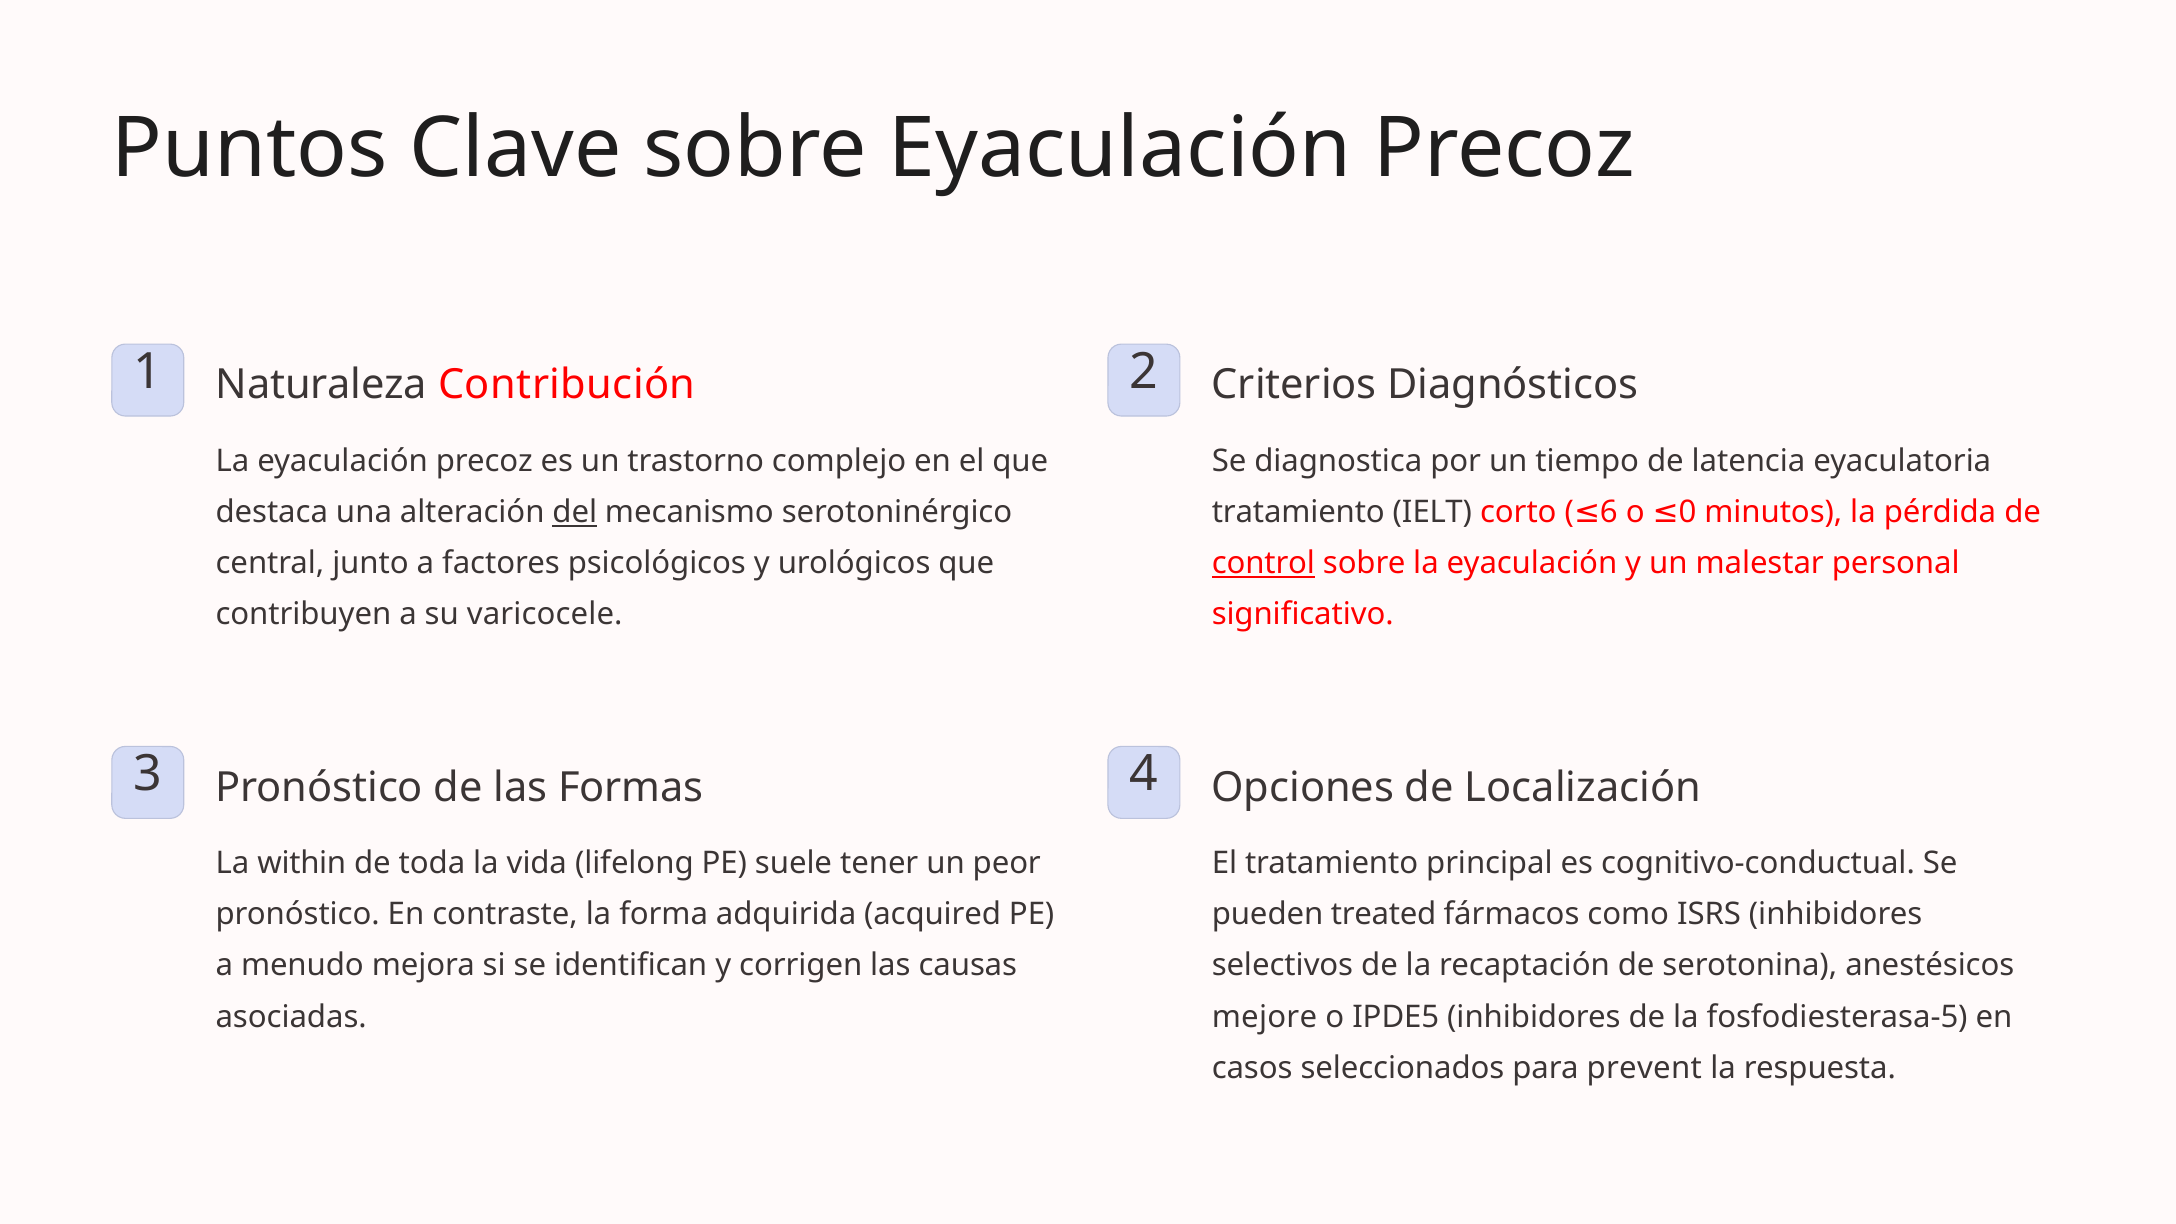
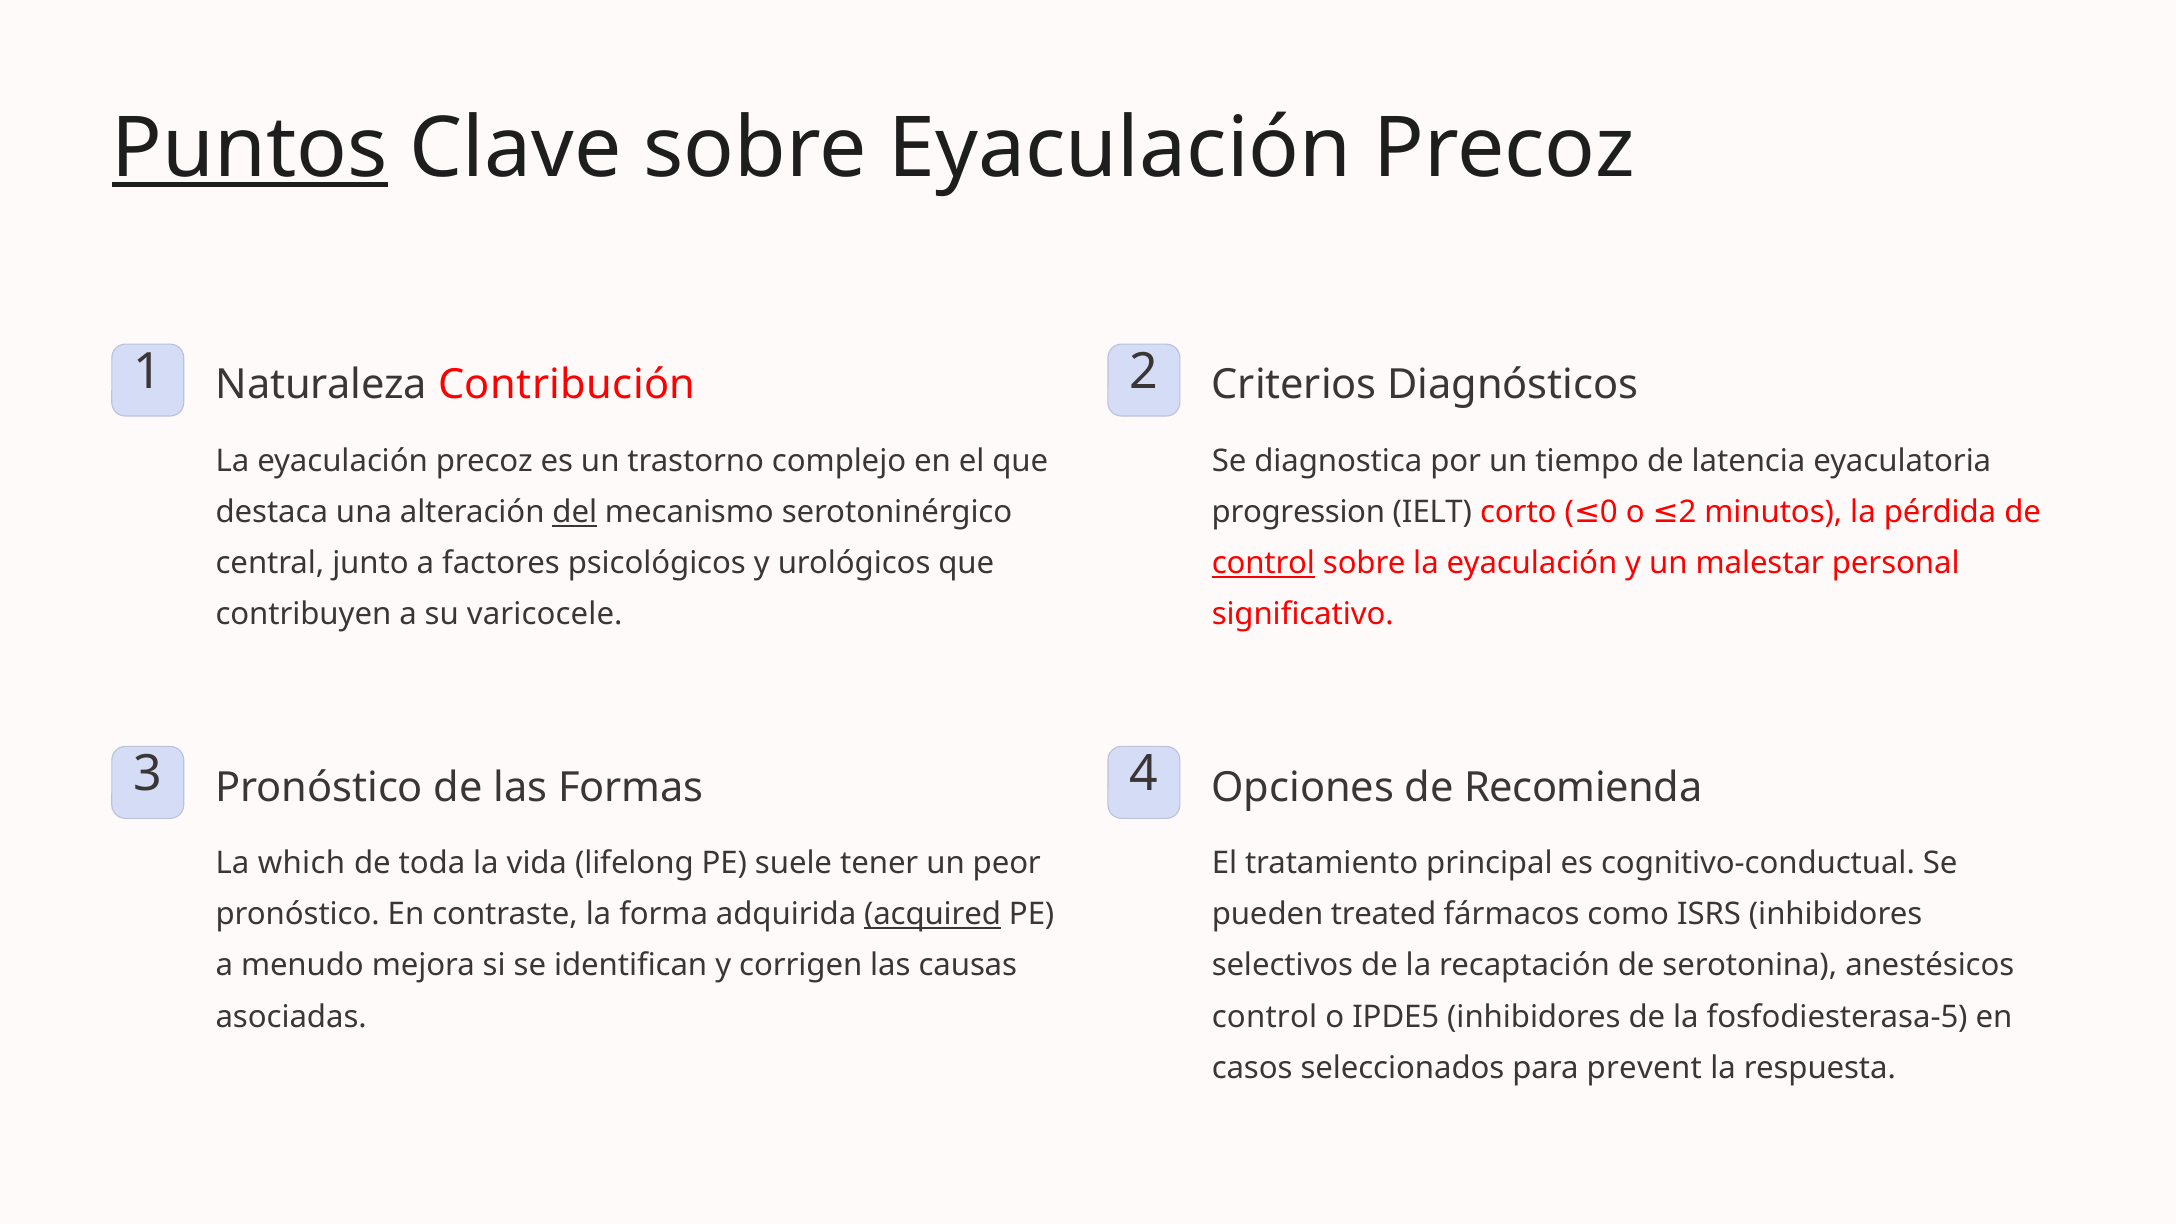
Puntos underline: none -> present
tratamiento at (1298, 512): tratamiento -> progression
6: 6 -> 0
o 0: 0 -> 2
Localización: Localización -> Recomienda
within: within -> which
acquired underline: none -> present
mejore at (1264, 1017): mejore -> control
